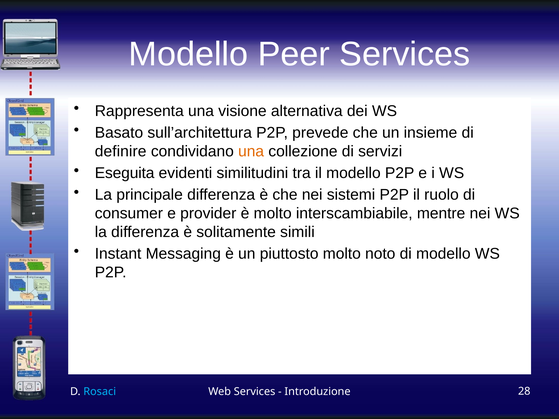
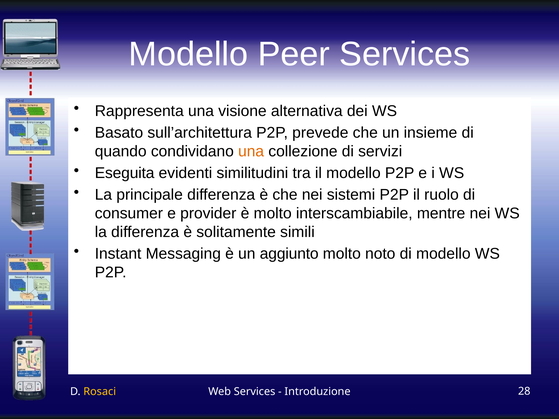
definire: definire -> quando
piuttosto: piuttosto -> aggiunto
Rosaci colour: light blue -> yellow
